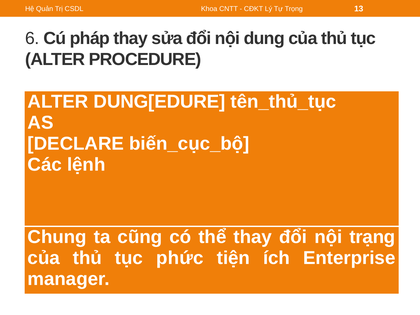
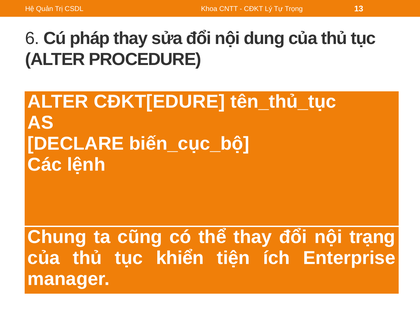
DUNG[EDURE: DUNG[EDURE -> CĐKT[EDURE
phức: phức -> khiển
